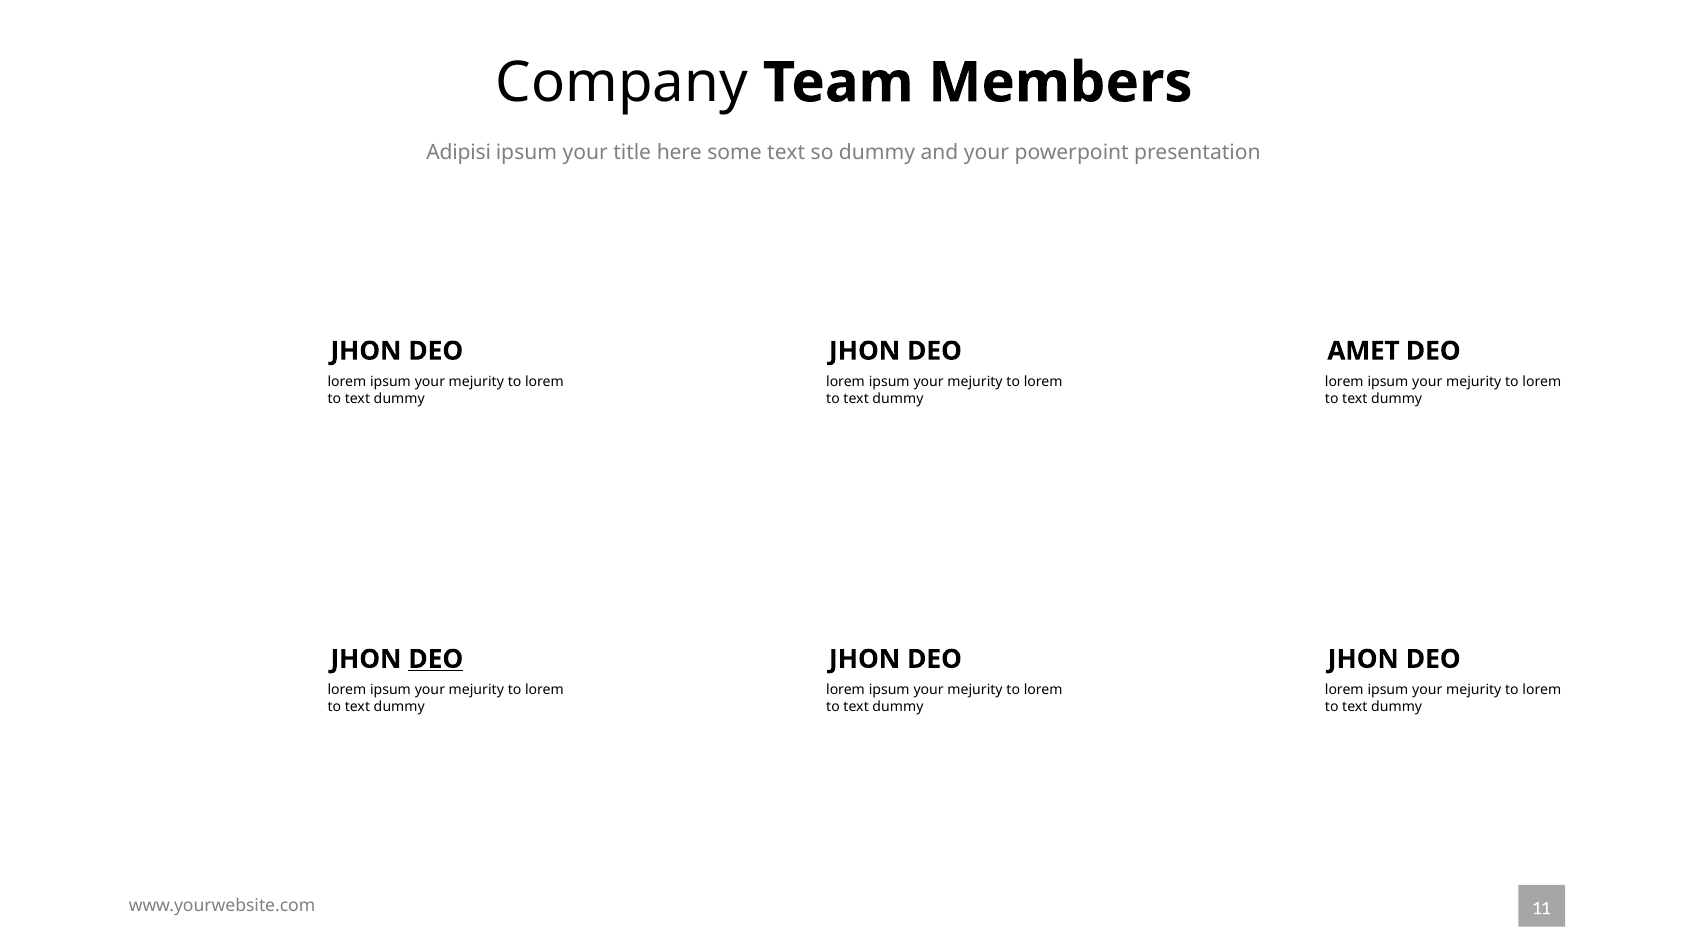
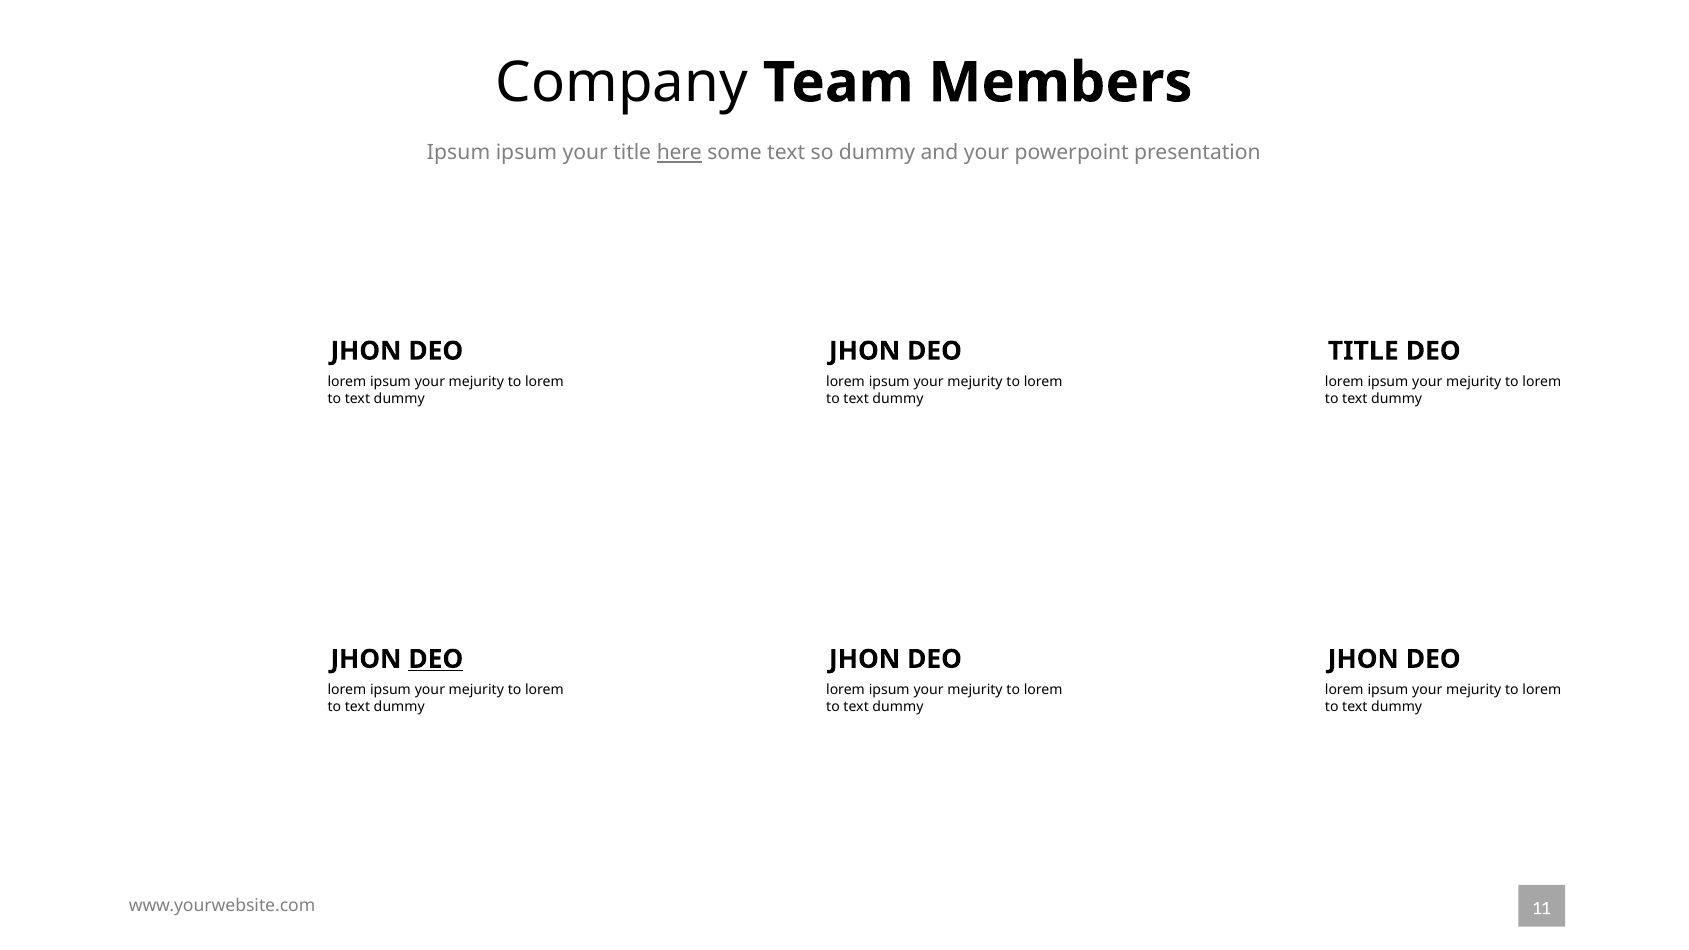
Adipisi at (459, 153): Adipisi -> Ipsum
here underline: none -> present
AMET at (1363, 351): AMET -> TITLE
